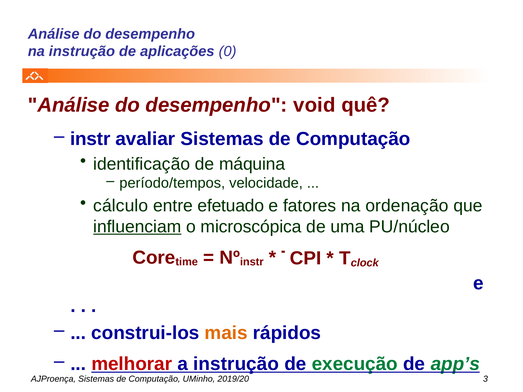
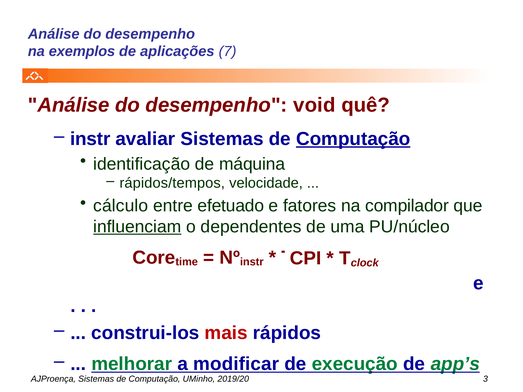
na instrução: instrução -> exemplos
0: 0 -> 7
Computação at (353, 139) underline: none -> present
período/tempos: período/tempos -> rápidos/tempos
ordenação: ordenação -> compilador
microscópica: microscópica -> dependentes
mais colour: orange -> red
melhorar colour: red -> green
a instrução: instrução -> modificar
